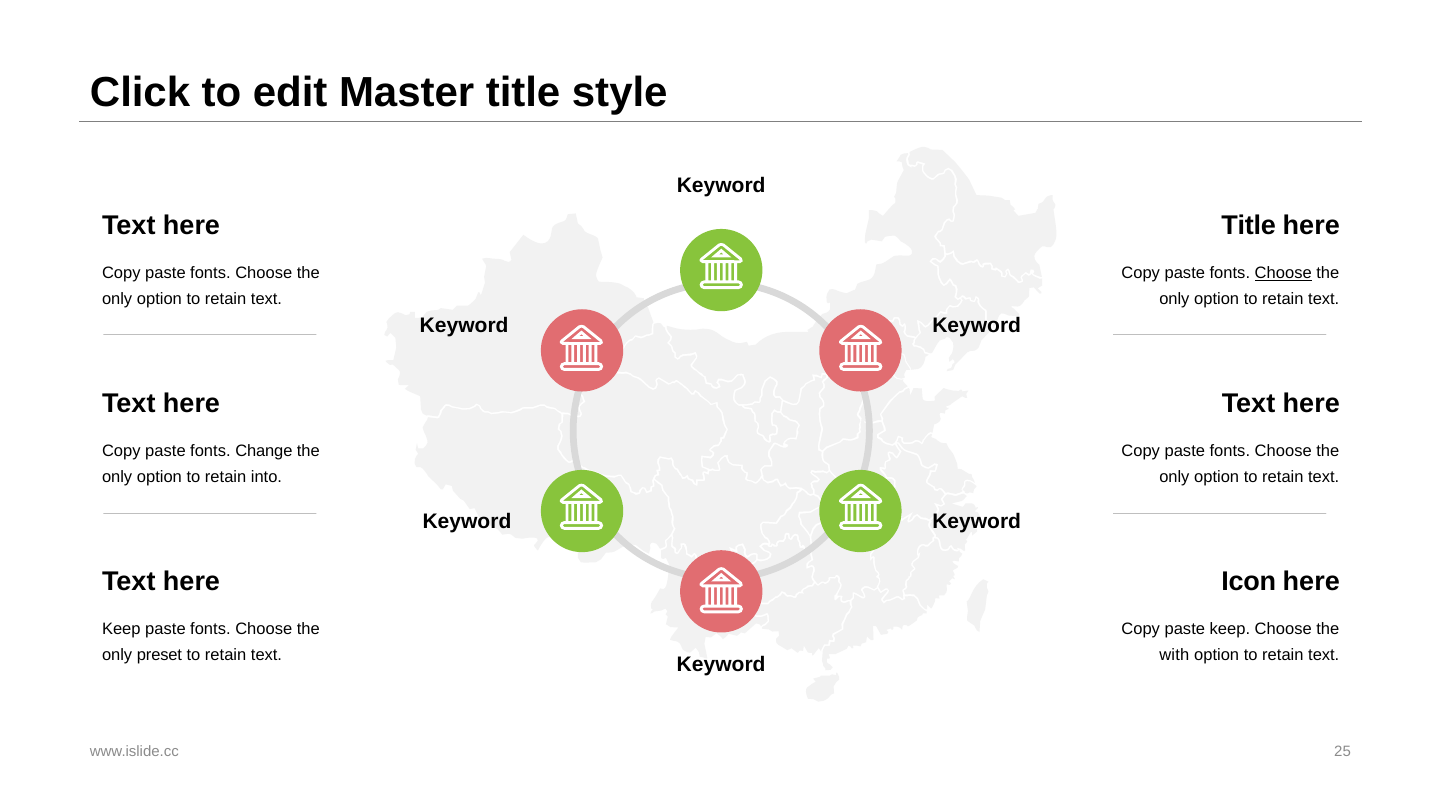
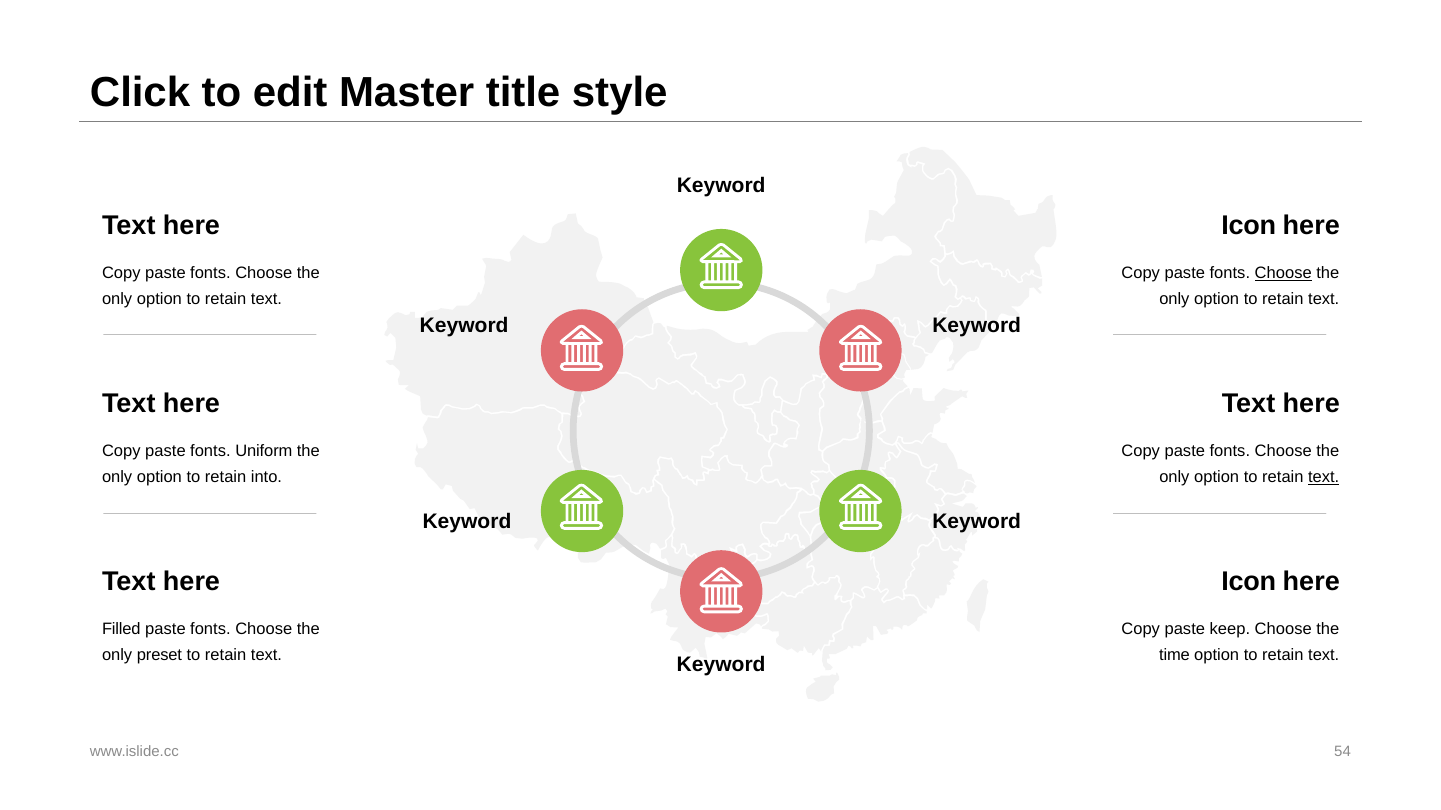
Title at (1249, 225): Title -> Icon
Change: Change -> Uniform
text at (1324, 477) underline: none -> present
Keep at (121, 630): Keep -> Filled
with: with -> time
25: 25 -> 54
